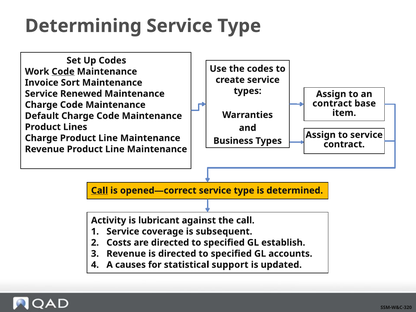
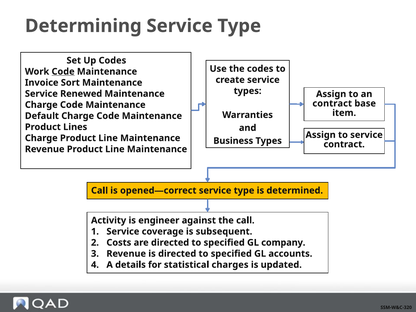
Call at (99, 190) underline: present -> none
lubricant: lubricant -> engineer
establish: establish -> company
causes: causes -> details
support: support -> charges
